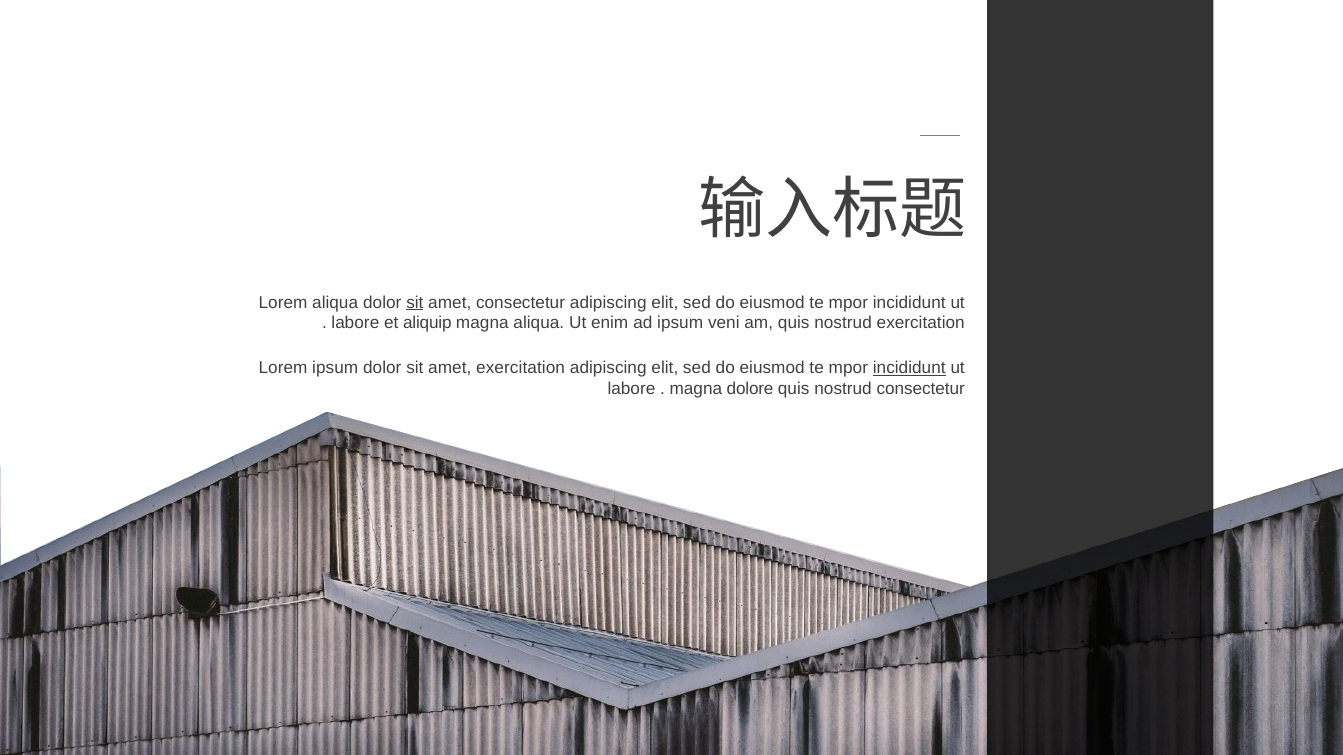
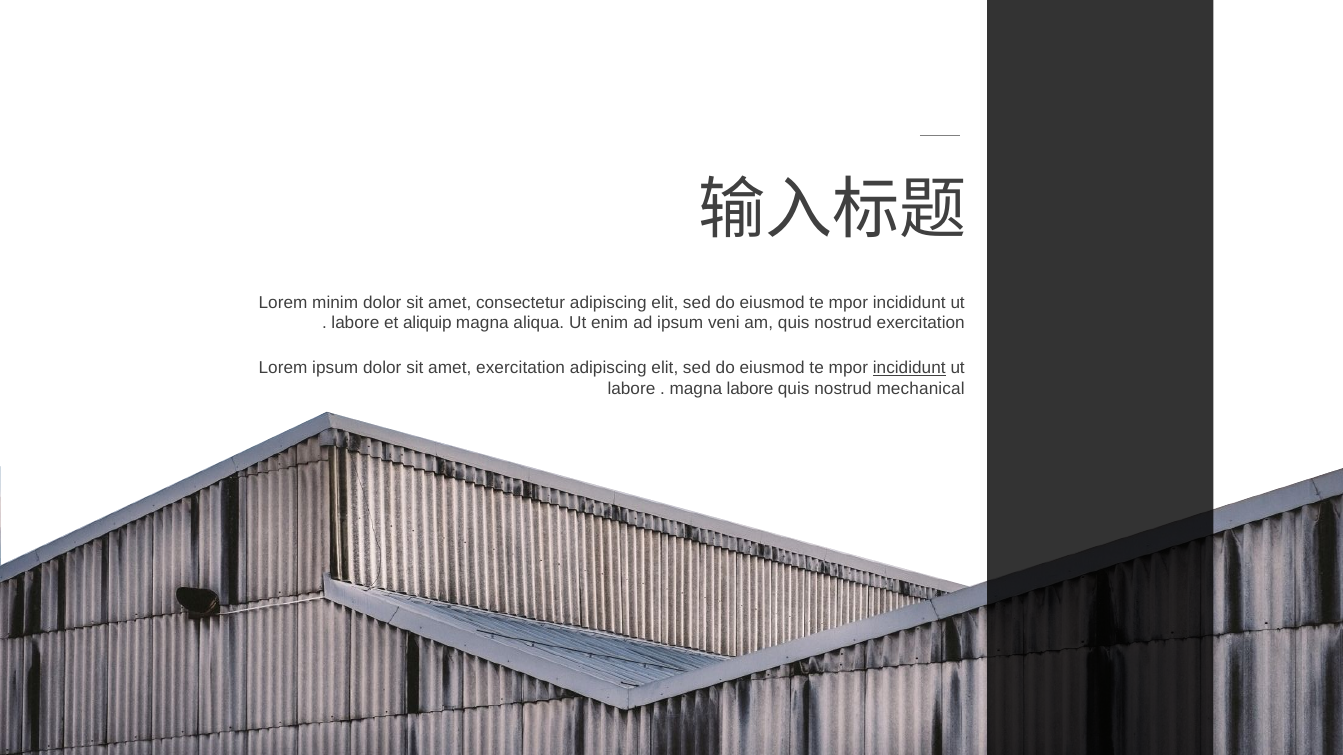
Lorem aliqua: aliqua -> minim
sit at (415, 303) underline: present -> none
magna dolore: dolore -> labore
nostrud consectetur: consectetur -> mechanical
